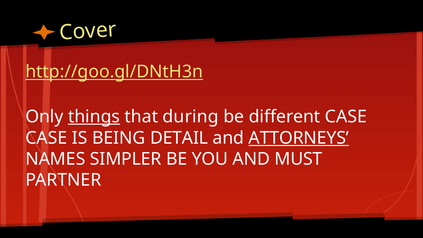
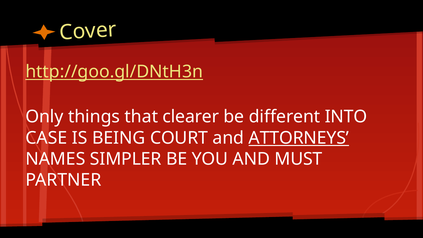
things underline: present -> none
during: during -> clearer
different CASE: CASE -> INTO
DETAIL: DETAIL -> COURT
